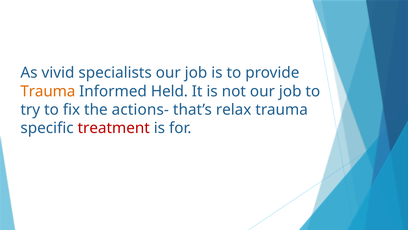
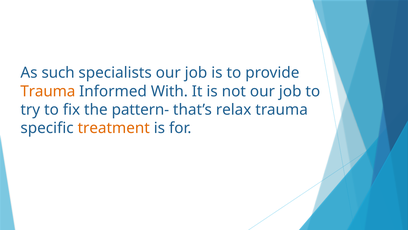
vivid: vivid -> such
Held: Held -> With
actions-: actions- -> pattern-
treatment colour: red -> orange
